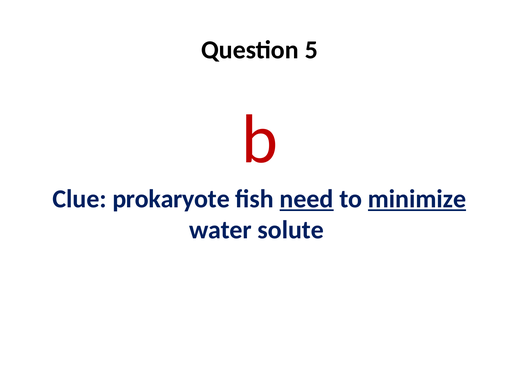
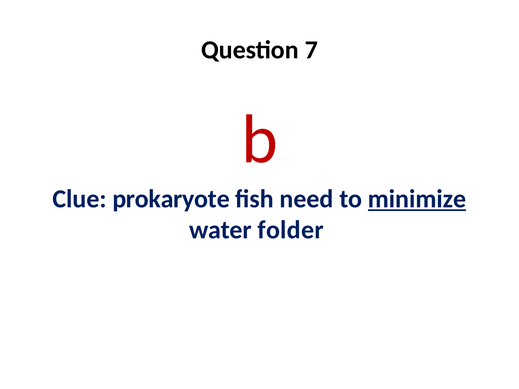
5: 5 -> 7
need underline: present -> none
solute: solute -> folder
